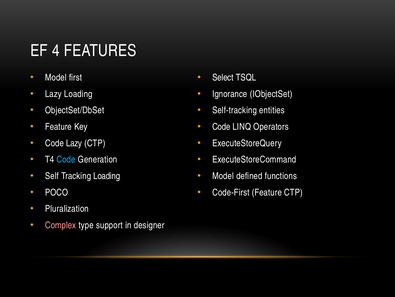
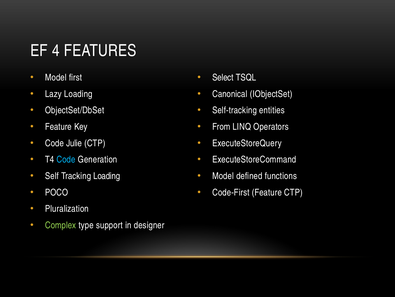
Ignorance: Ignorance -> Canonical
Code at (221, 126): Code -> From
Code Lazy: Lazy -> Julie
Complex colour: pink -> light green
